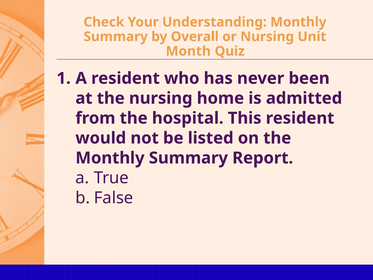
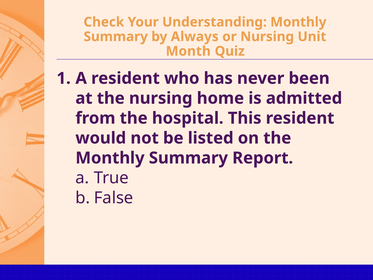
Overall: Overall -> Always
